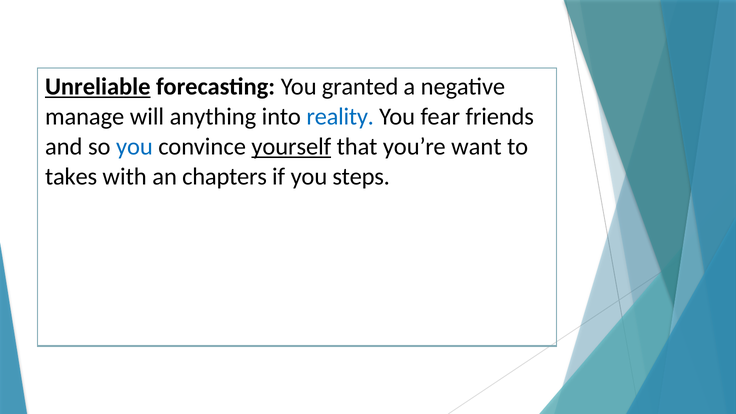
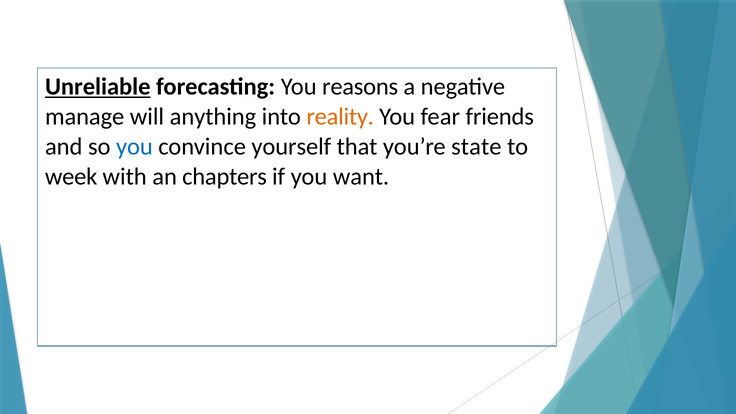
granted: granted -> reasons
reality colour: blue -> orange
yourself underline: present -> none
want: want -> state
takes: takes -> week
steps: steps -> want
